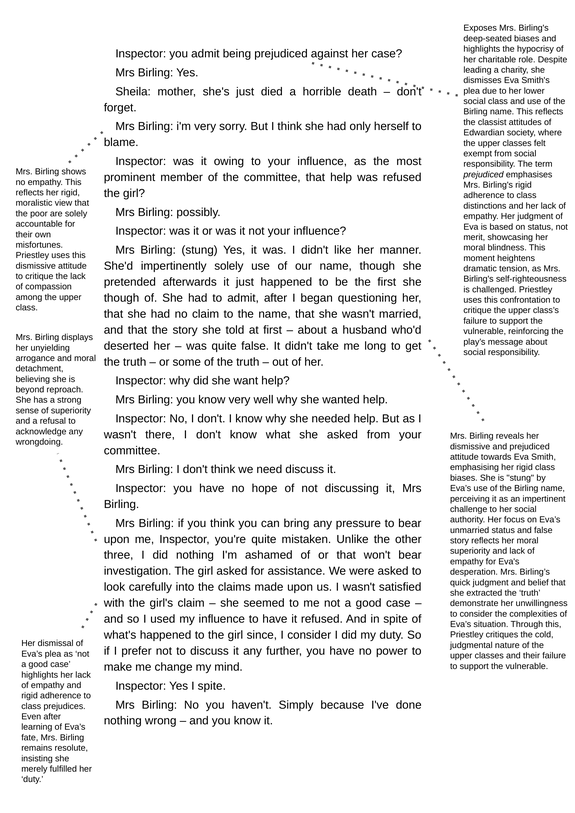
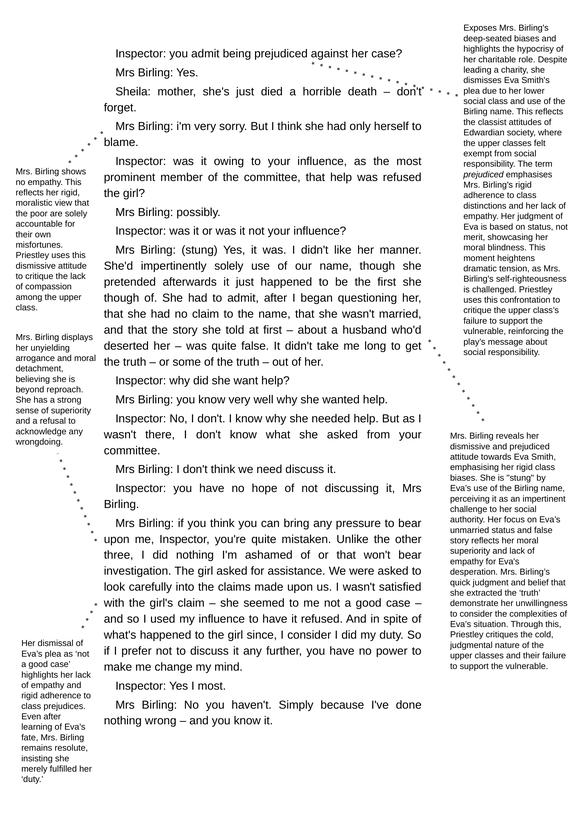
I spite: spite -> most
